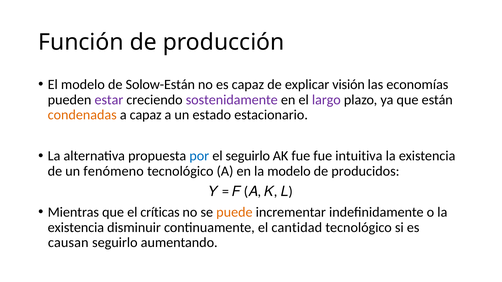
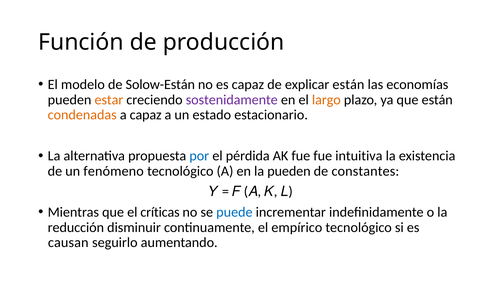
explicar visión: visión -> están
estar colour: purple -> orange
largo colour: purple -> orange
el seguirlo: seguirlo -> pérdida
la modelo: modelo -> pueden
producidos: producidos -> constantes
puede colour: orange -> blue
existencia at (76, 228): existencia -> reducción
cantidad: cantidad -> empírico
